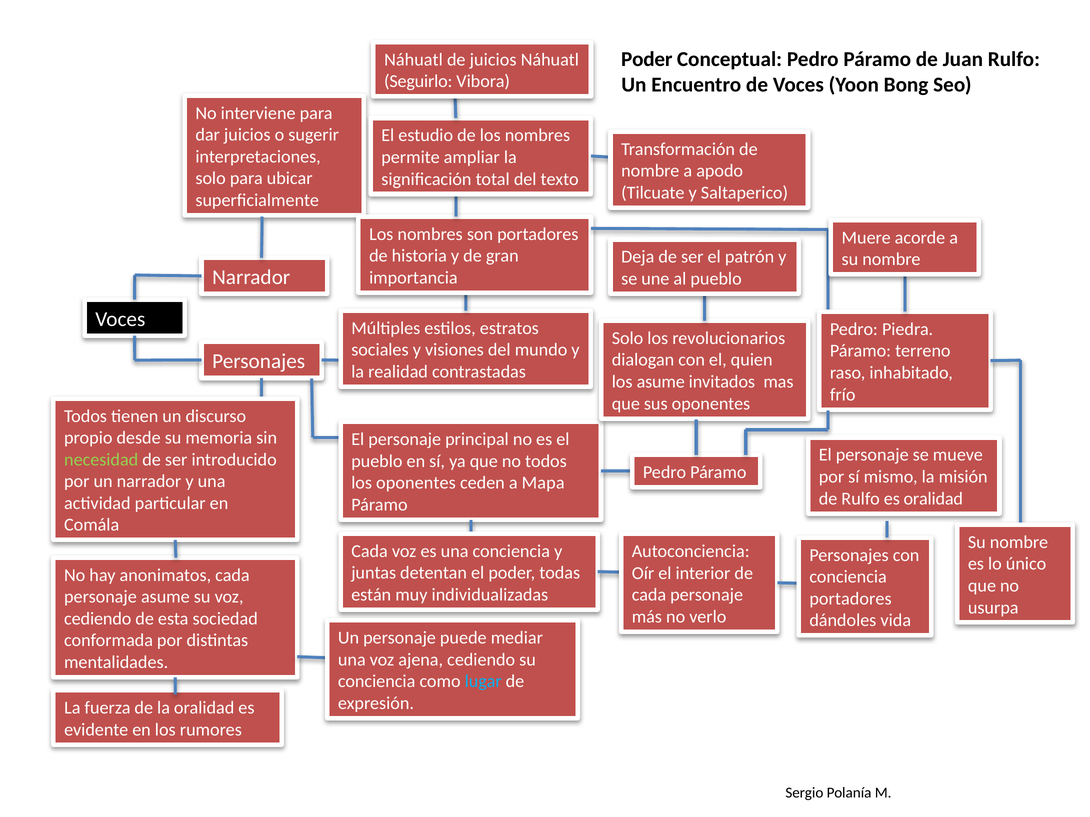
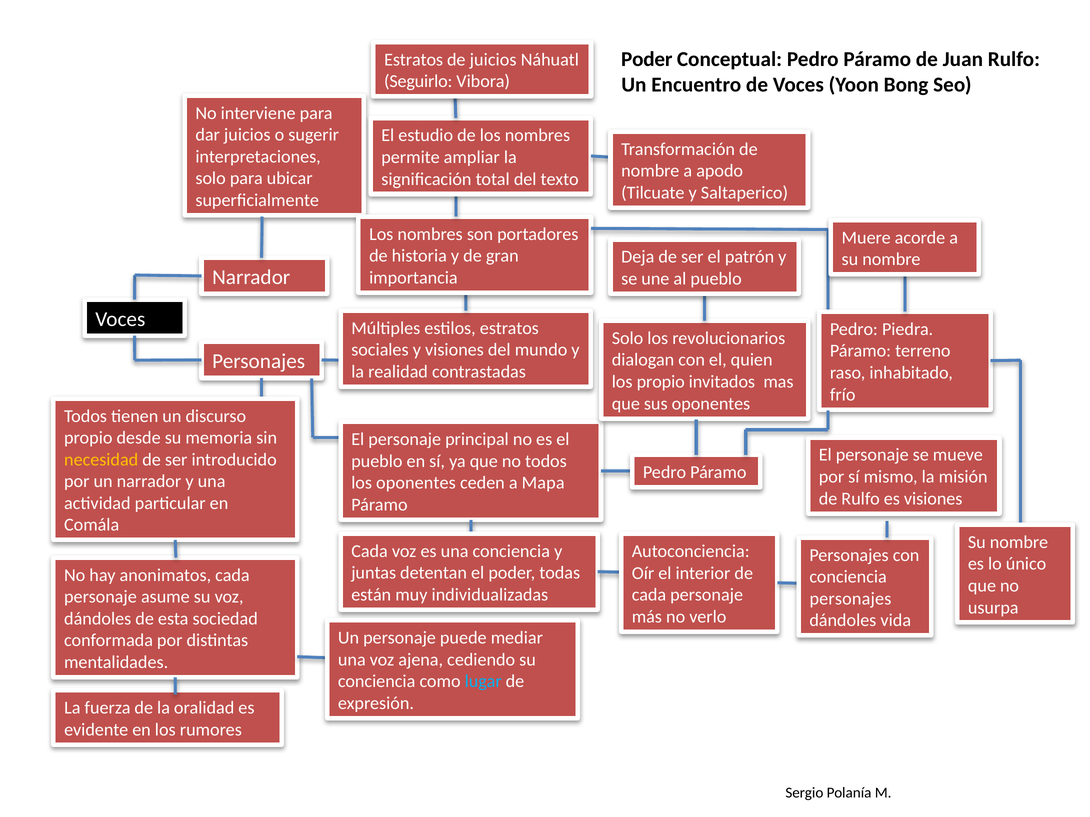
Náhuatl at (414, 60): Náhuatl -> Estratos
los asume: asume -> propio
necesidad colour: light green -> yellow
es oralidad: oralidad -> visiones
portadores at (851, 599): portadores -> personajes
cediendo at (98, 619): cediendo -> dándoles
